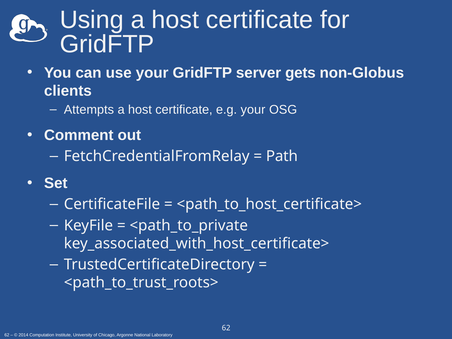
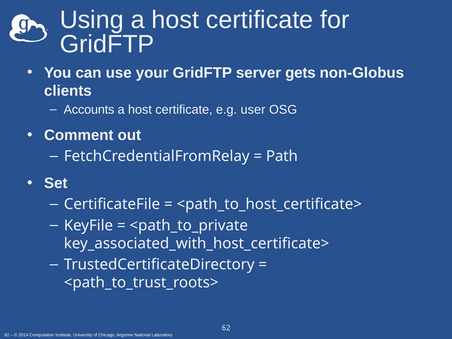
Attempts: Attempts -> Accounts
e.g your: your -> user
